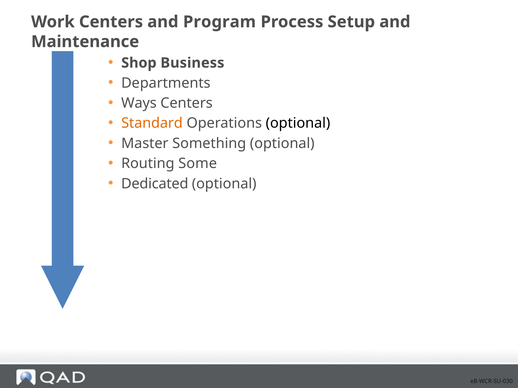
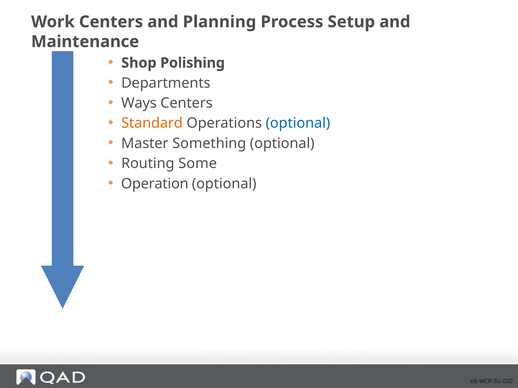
Program: Program -> Planning
Business: Business -> Polishing
optional at (298, 123) colour: black -> blue
Dedicated: Dedicated -> Operation
